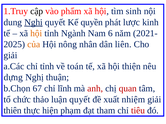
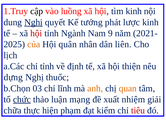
phẩm: phẩm -> luồng
tìm sinh: sinh -> kinh
quyền: quyền -> tưởng
hội at (36, 33) colour: orange -> red
6: 6 -> 9
nông: nông -> quân
giải at (10, 56): giải -> lịch
toán: toán -> định
thuận: thuận -> thuốc
67: 67 -> 03
anh colour: red -> orange
quan colour: red -> orange
chức underline: none -> present
luận quyết: quyết -> mạng
thiên: thiên -> chữa
tham: tham -> kiểm
